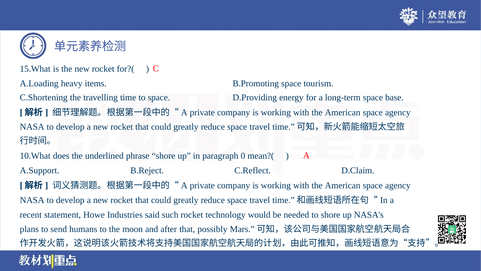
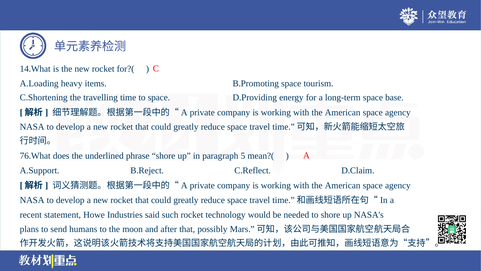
15.What: 15.What -> 14.What
10.What: 10.What -> 76.What
0: 0 -> 5
